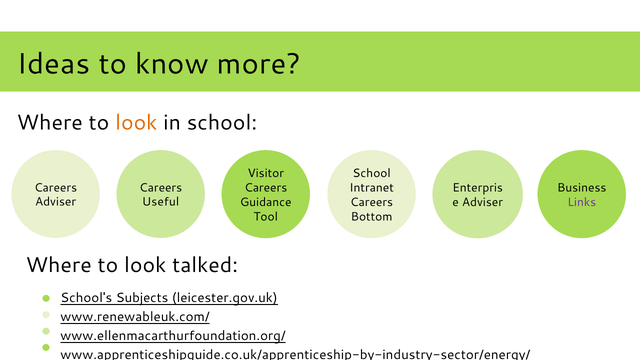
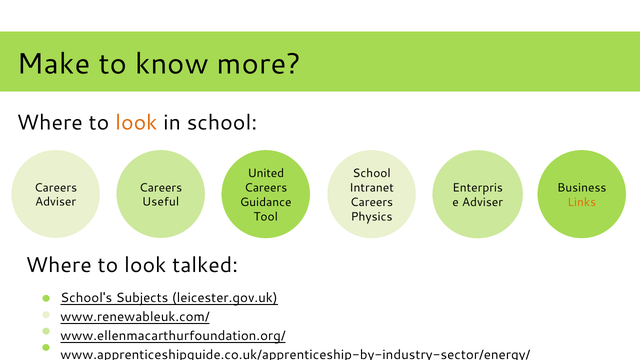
Ideas: Ideas -> Make
Visitor: Visitor -> United
Links colour: purple -> orange
Bottom: Bottom -> Physics
